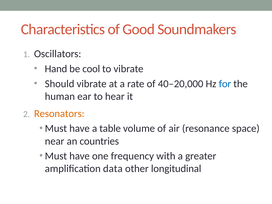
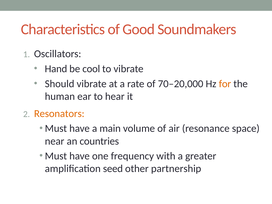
40–20,000: 40–20,000 -> 70–20,000
for colour: blue -> orange
table: table -> main
data: data -> seed
longitudinal: longitudinal -> partnership
